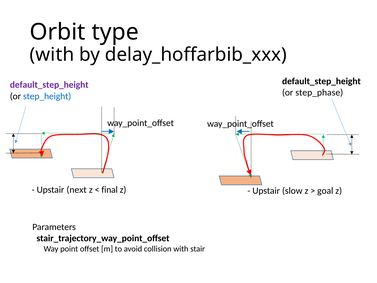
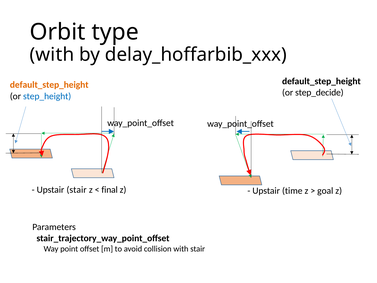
default_step_height at (49, 85) colour: purple -> orange
step_phase: step_phase -> step_decide
Upstair next: next -> stair
slow: slow -> time
